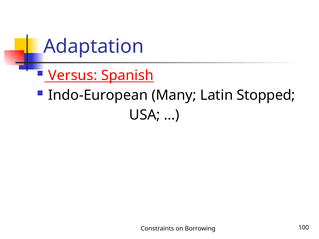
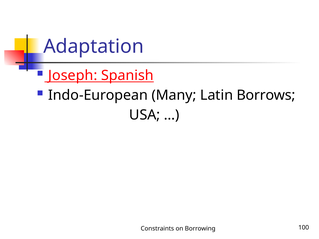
Versus: Versus -> Joseph
Stopped: Stopped -> Borrows
